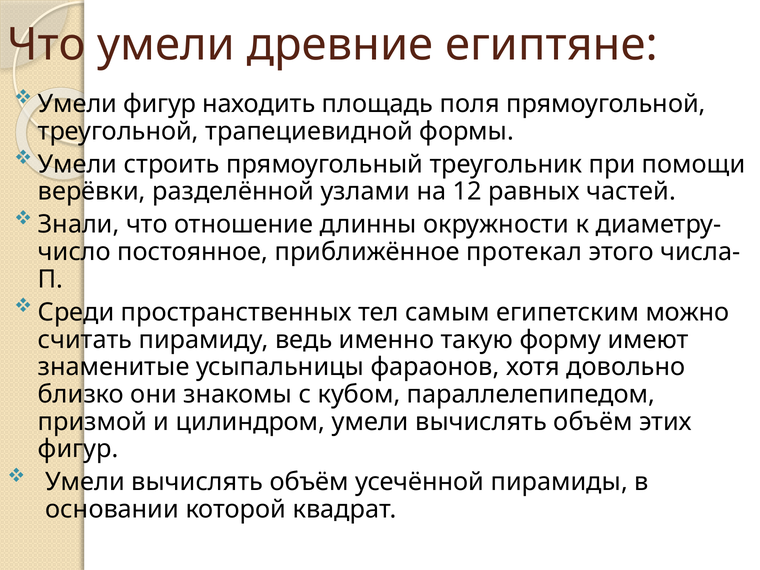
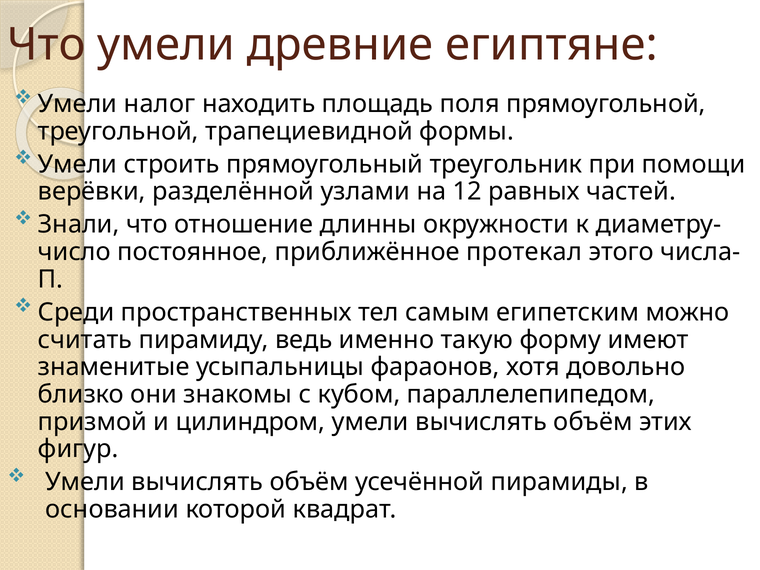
Умели фигур: фигур -> налог
